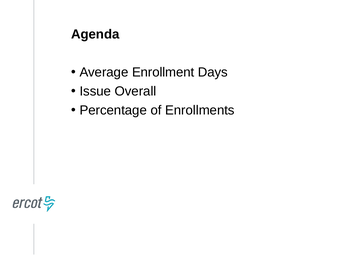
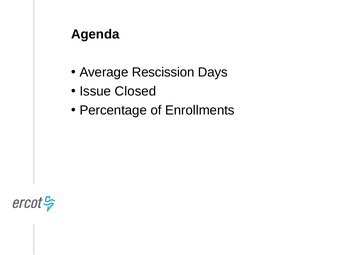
Enrollment: Enrollment -> Rescission
Overall: Overall -> Closed
